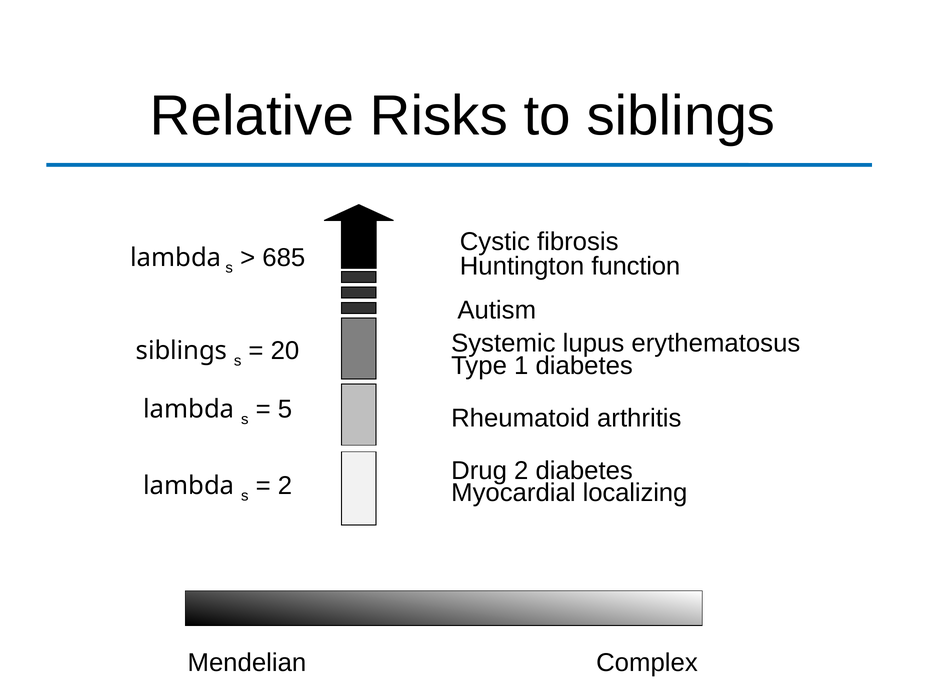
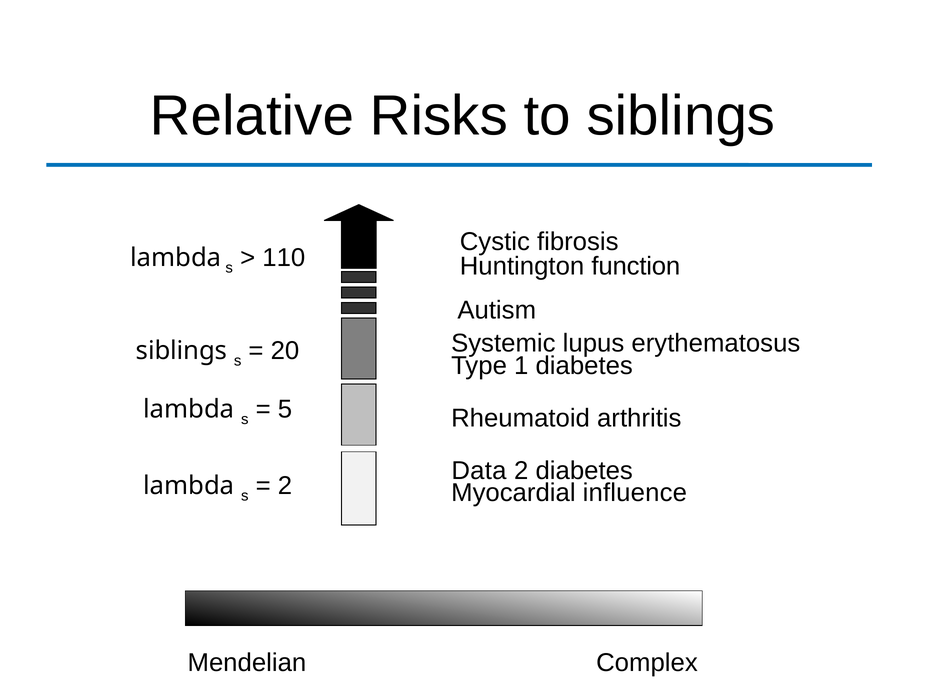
685: 685 -> 110
Drug: Drug -> Data
localizing: localizing -> influence
